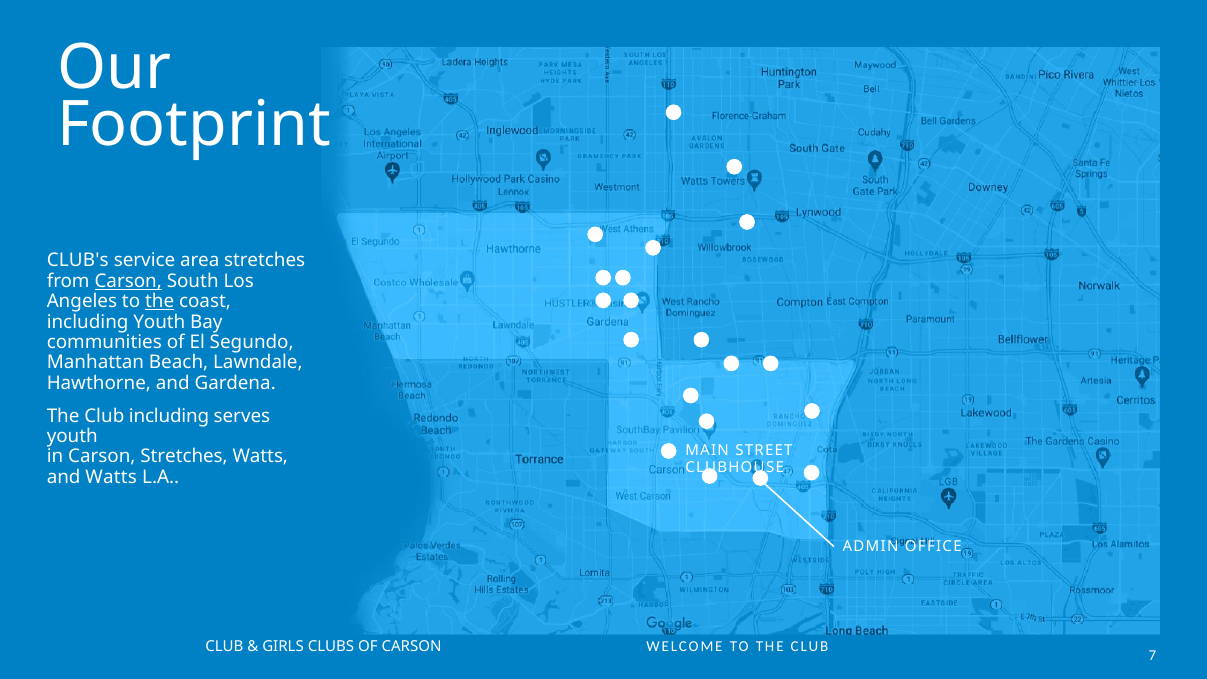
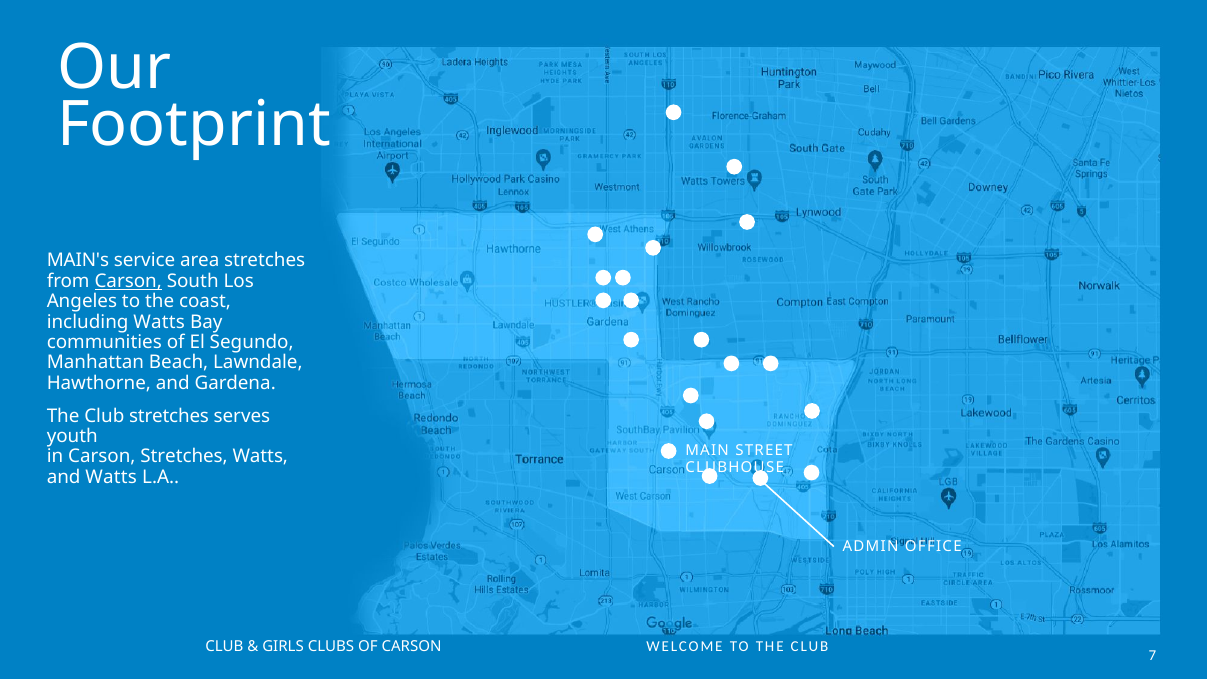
CLUB's: CLUB's -> MAIN's
the at (160, 301) underline: present -> none
including Youth: Youth -> Watts
Club including: including -> stretches
